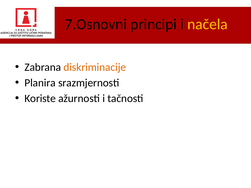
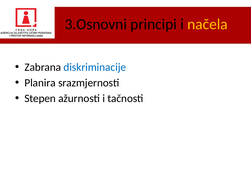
7.Osnovni: 7.Osnovni -> 3.Osnovni
diskriminacije colour: orange -> blue
Koriste: Koriste -> Stepen
